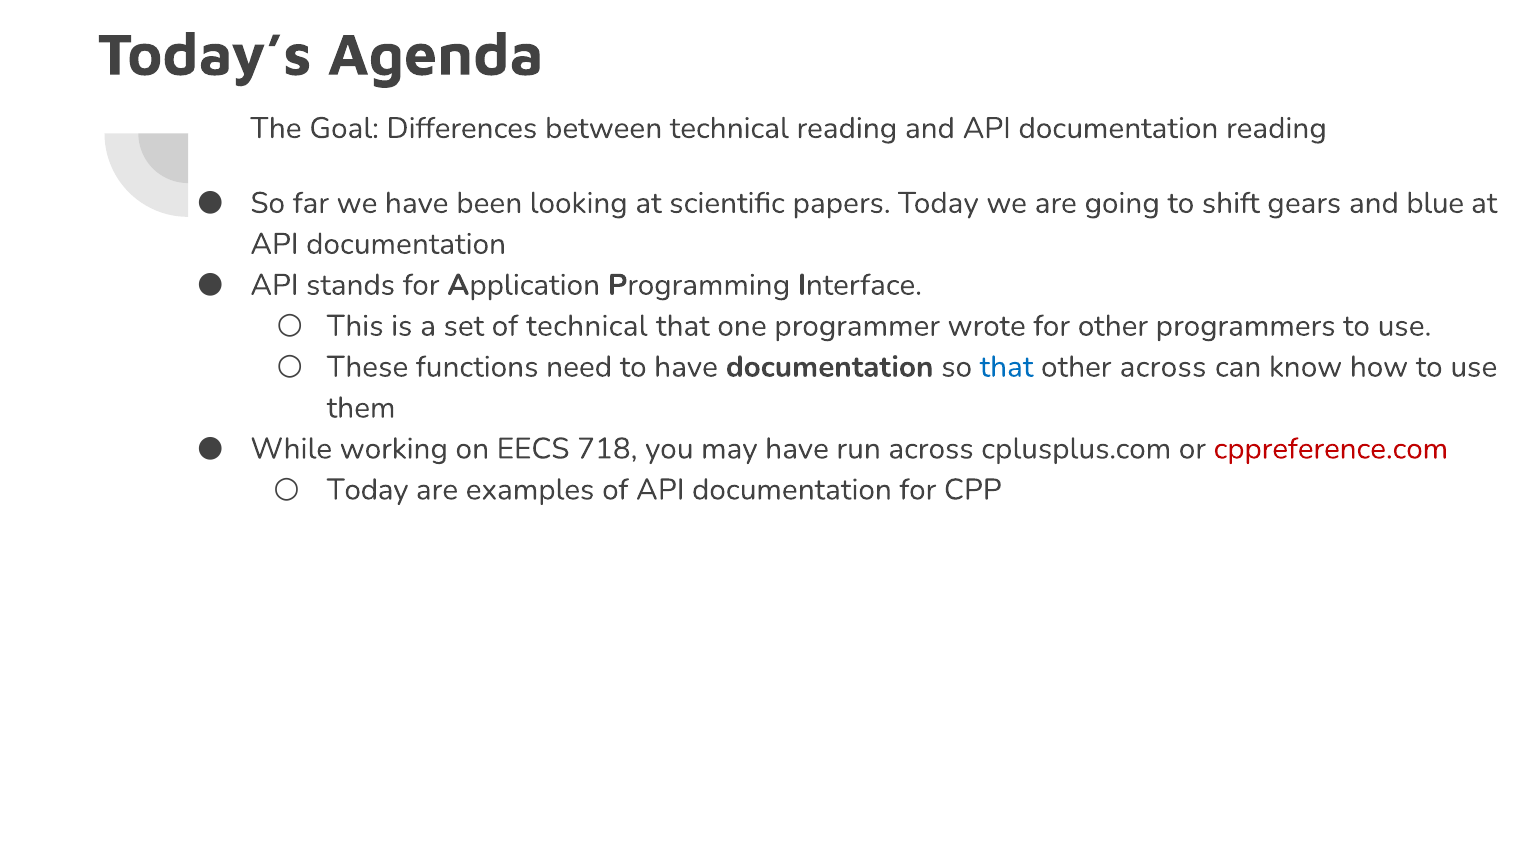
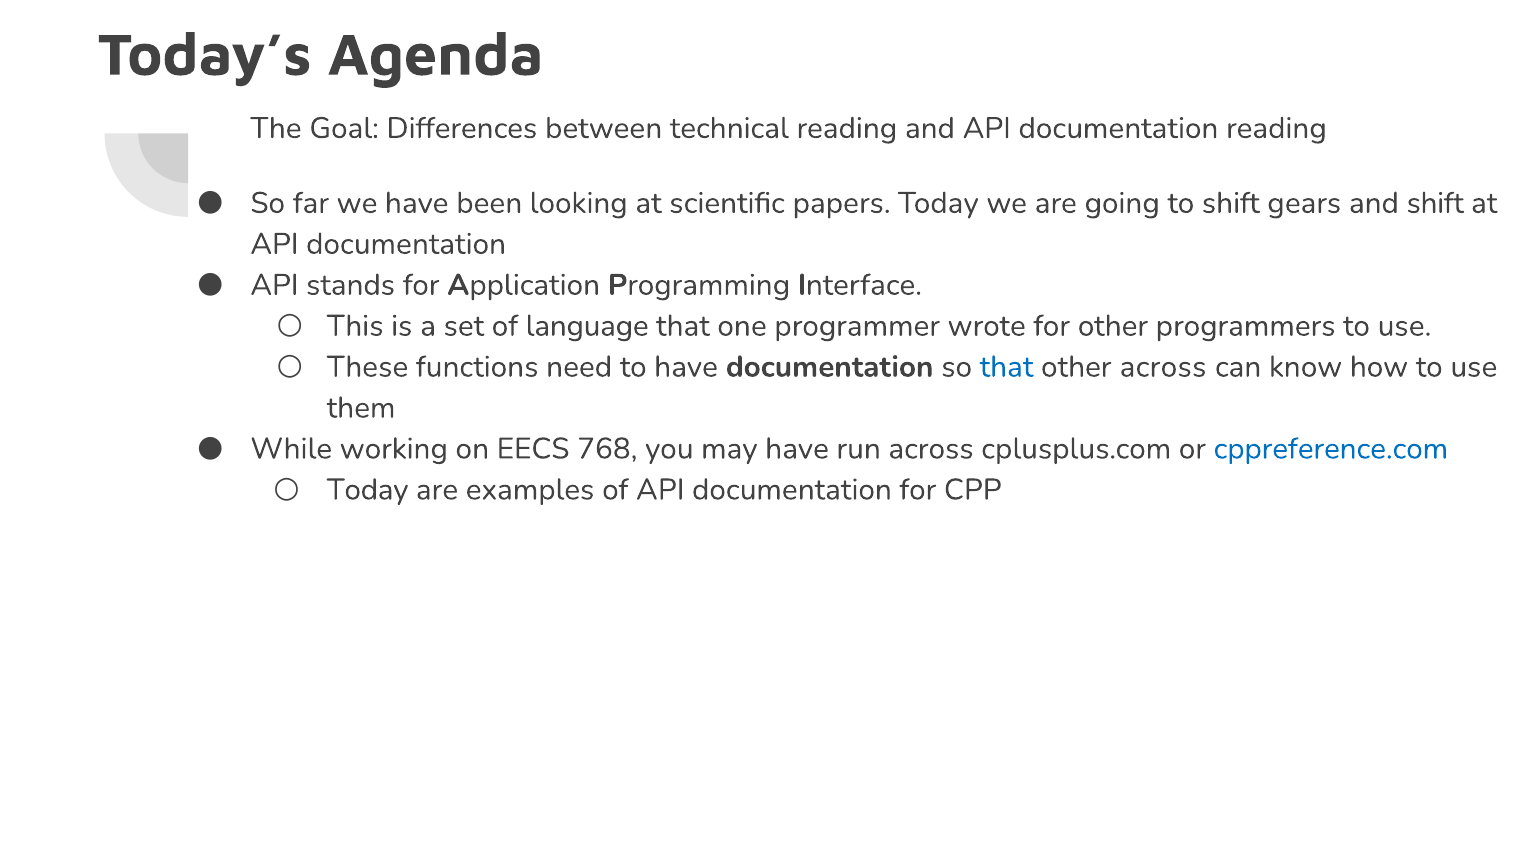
and blue: blue -> shift
of technical: technical -> language
718: 718 -> 768
cppreference.com colour: red -> blue
